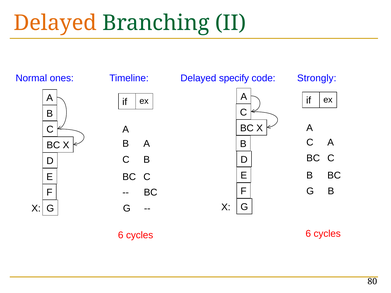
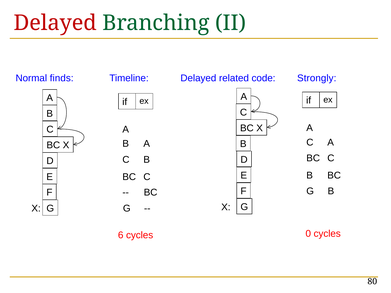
Delayed at (55, 23) colour: orange -> red
ones: ones -> finds
specify: specify -> related
cycles 6: 6 -> 0
